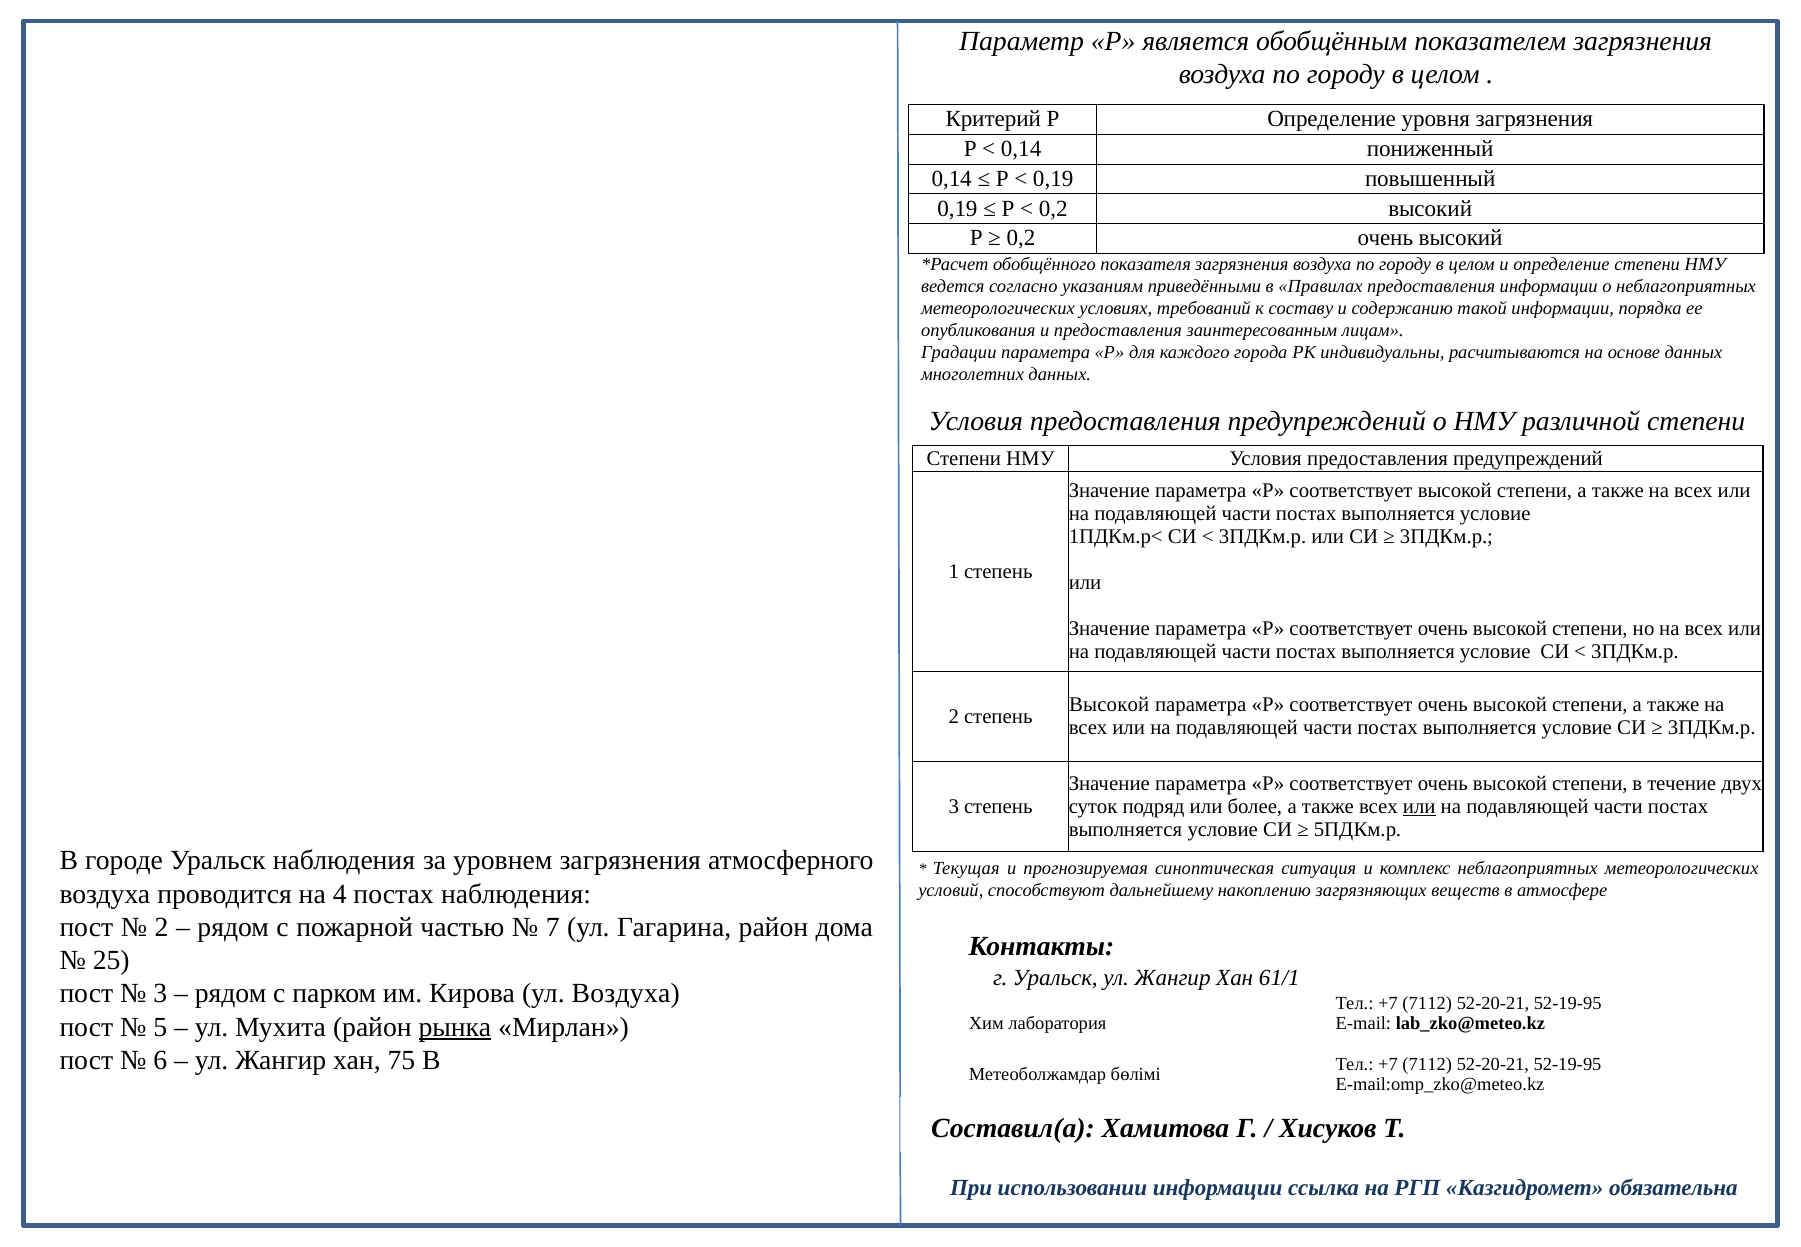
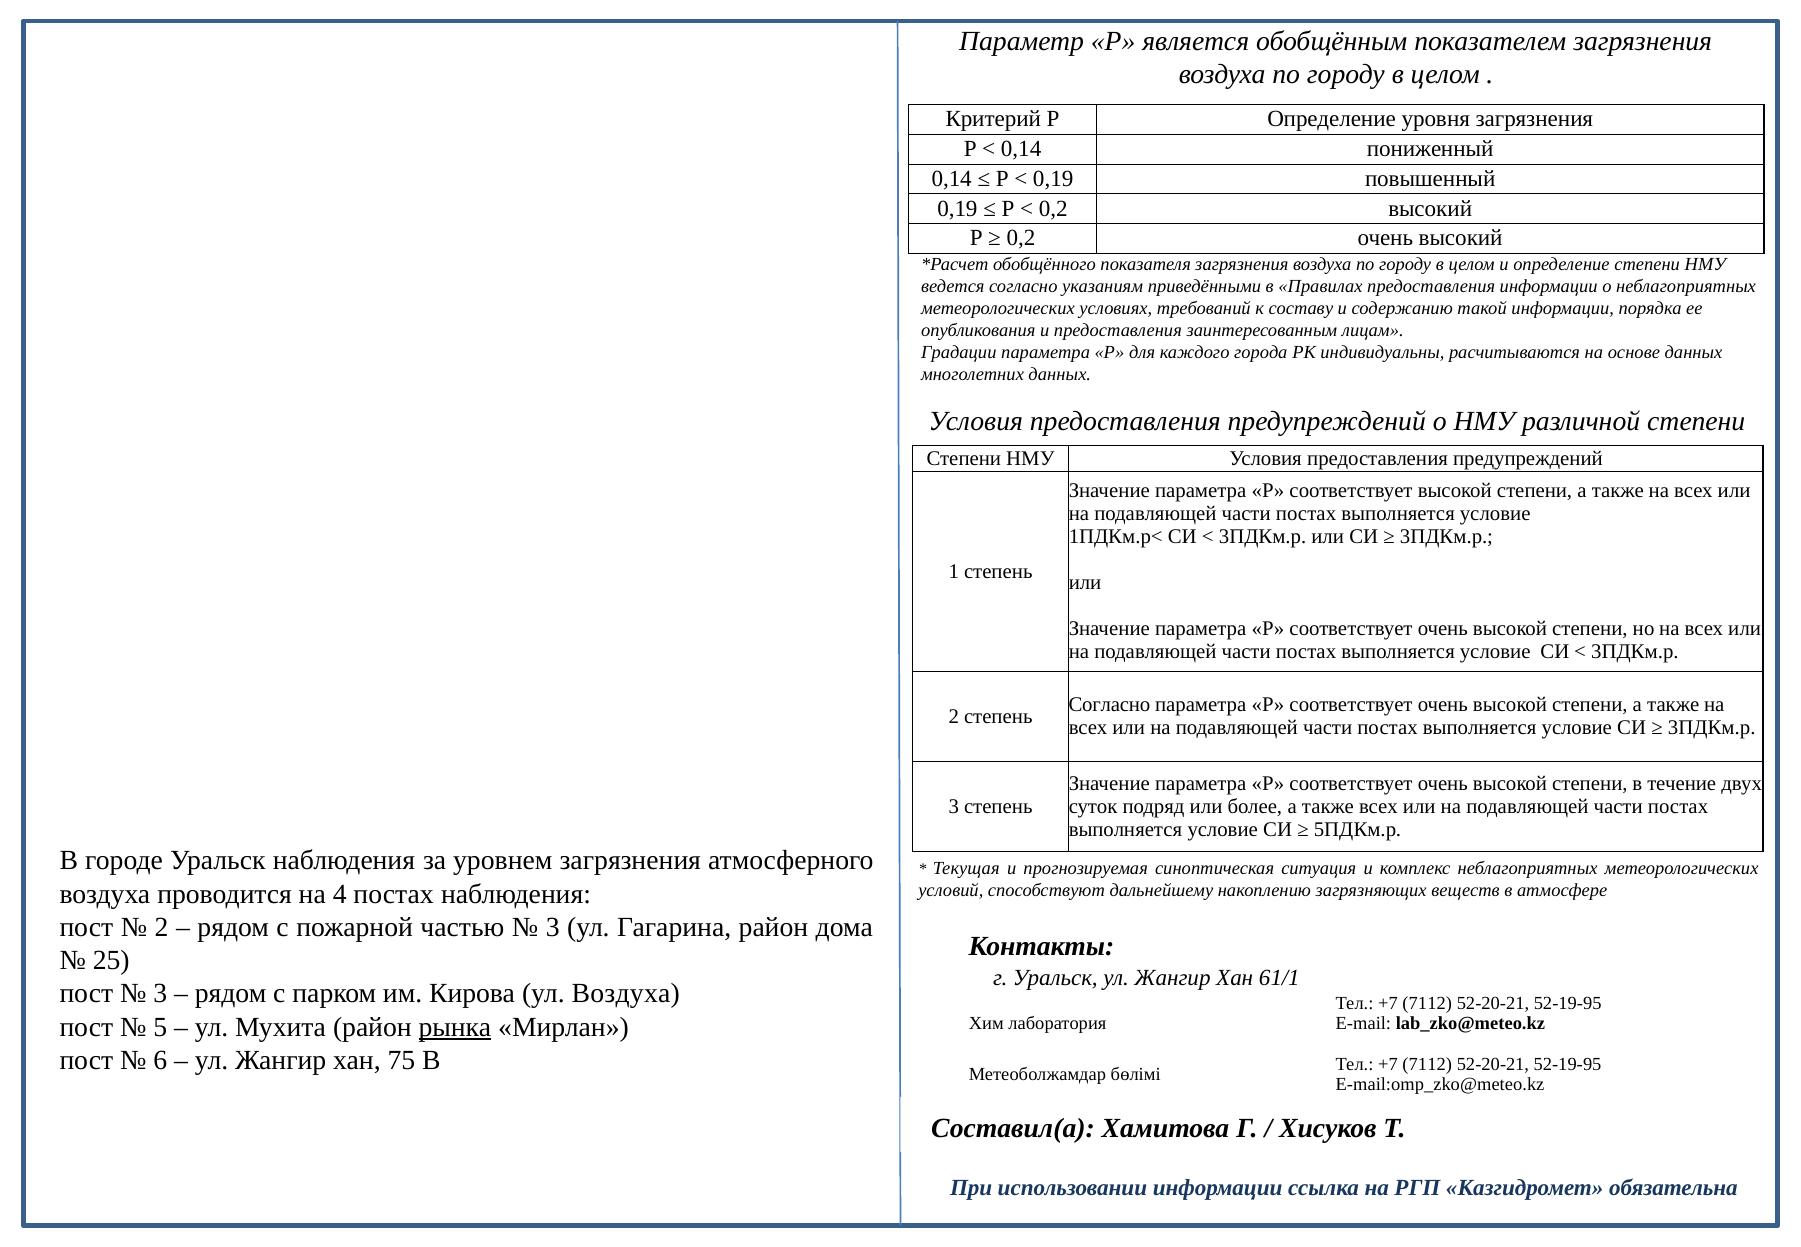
Высокой at (1109, 705): Высокой -> Согласно
или at (1419, 806) underline: present -> none
7 at (553, 927): 7 -> 3
